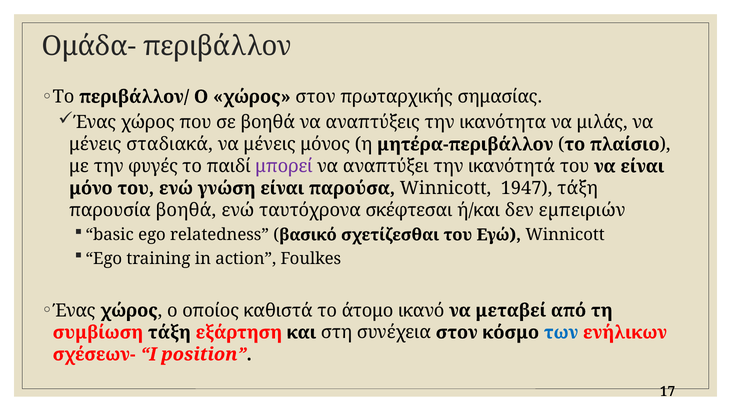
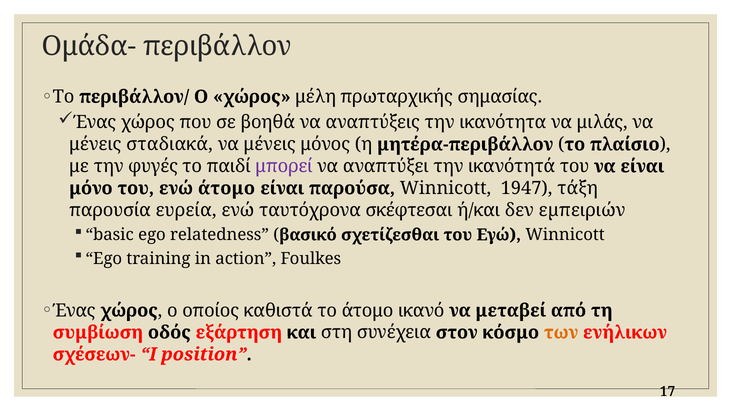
χώρος στον: στον -> μέλη
ενώ γνώση: γνώση -> άτομο
παρουσία βοηθά: βοηθά -> ευρεία
συμβίωση τάξη: τάξη -> οδός
των colour: blue -> orange
